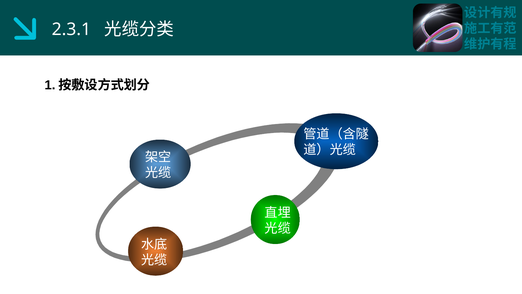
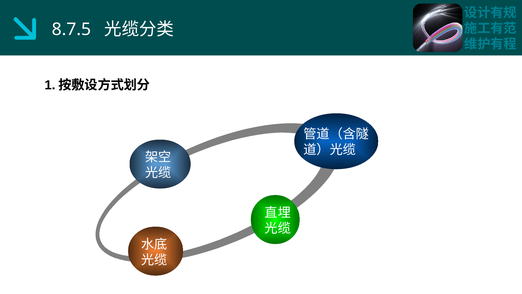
2.3.1: 2.3.1 -> 8.7.5
